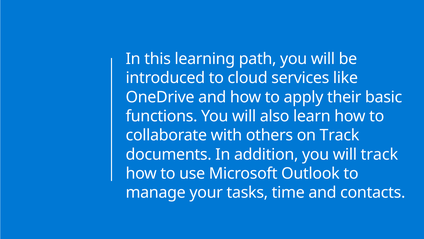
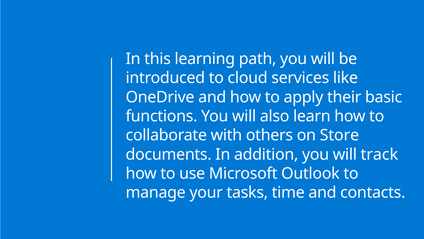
on Track: Track -> Store
